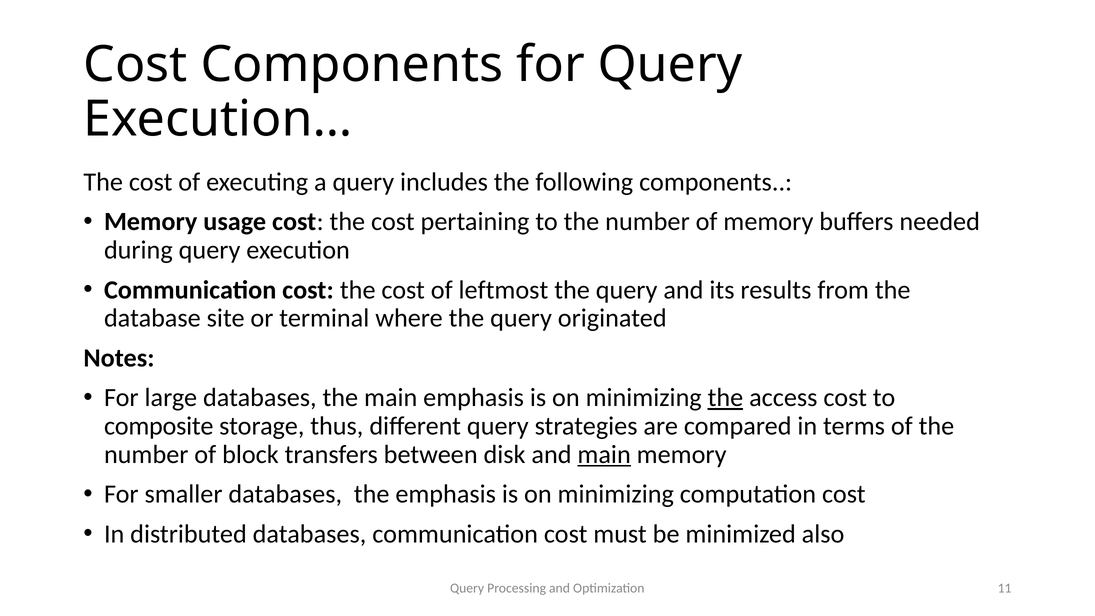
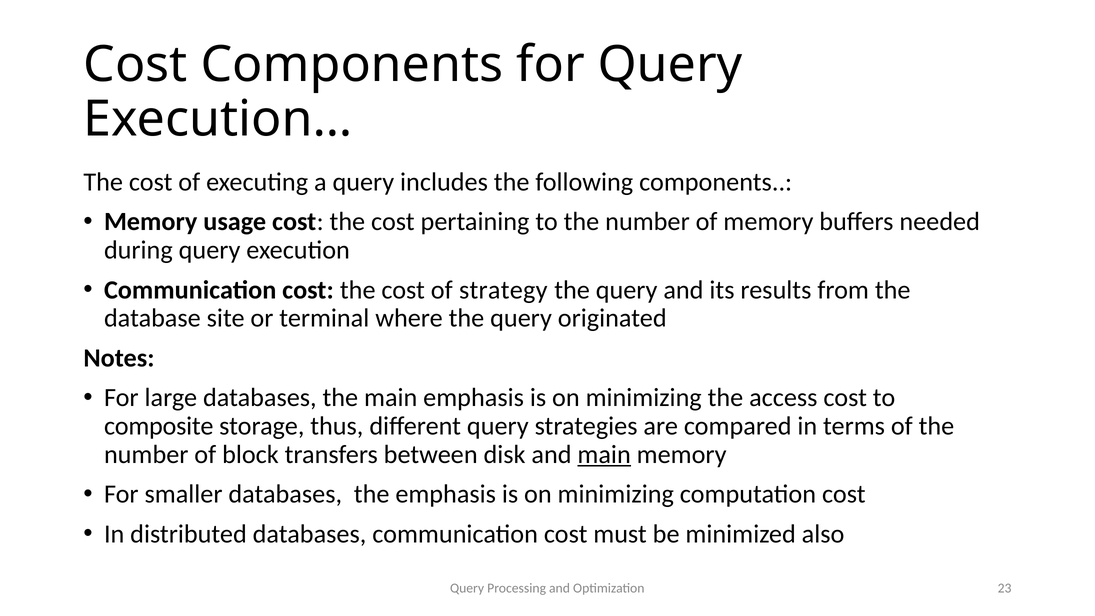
leftmost: leftmost -> strategy
the at (725, 398) underline: present -> none
11: 11 -> 23
